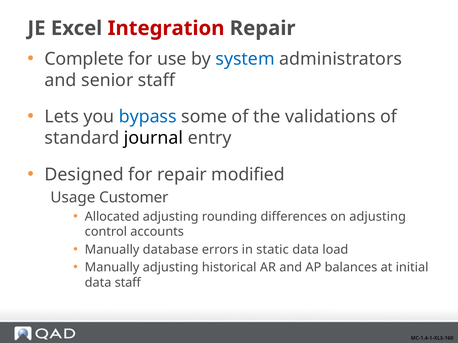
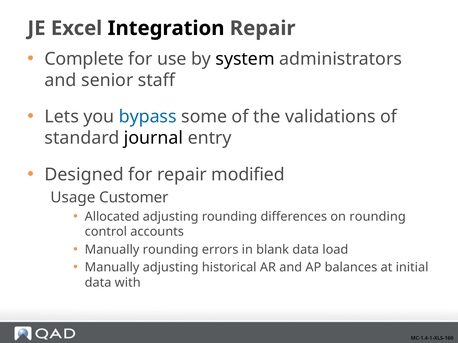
Integration colour: red -> black
system colour: blue -> black
on adjusting: adjusting -> rounding
Manually database: database -> rounding
static: static -> blank
data staff: staff -> with
